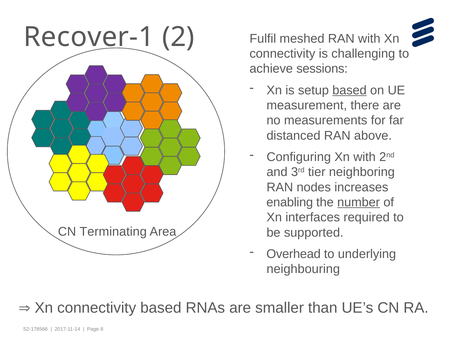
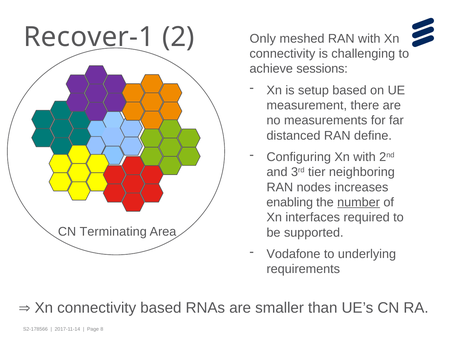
Fulfil: Fulfil -> Only
based at (349, 90) underline: present -> none
above: above -> define
Overhead: Overhead -> Vodafone
neighbouring: neighbouring -> requirements
